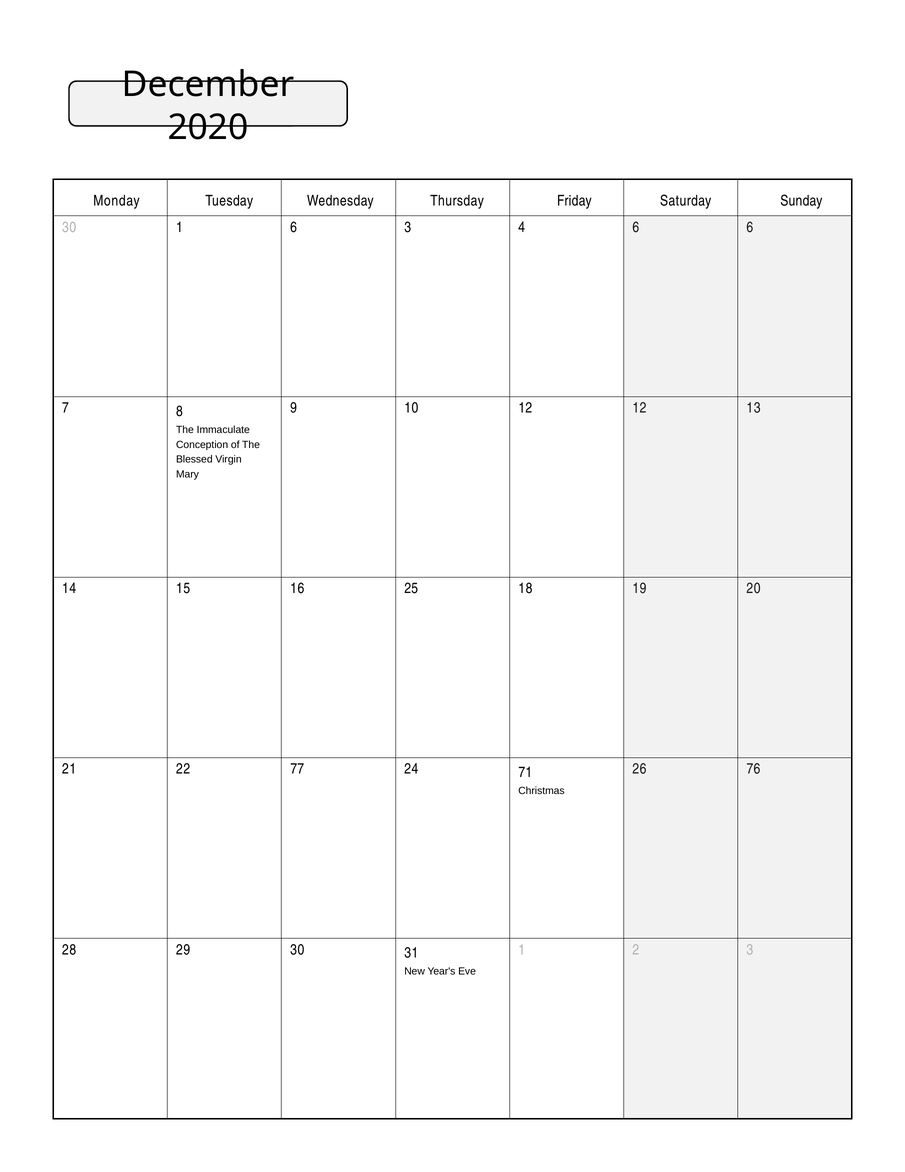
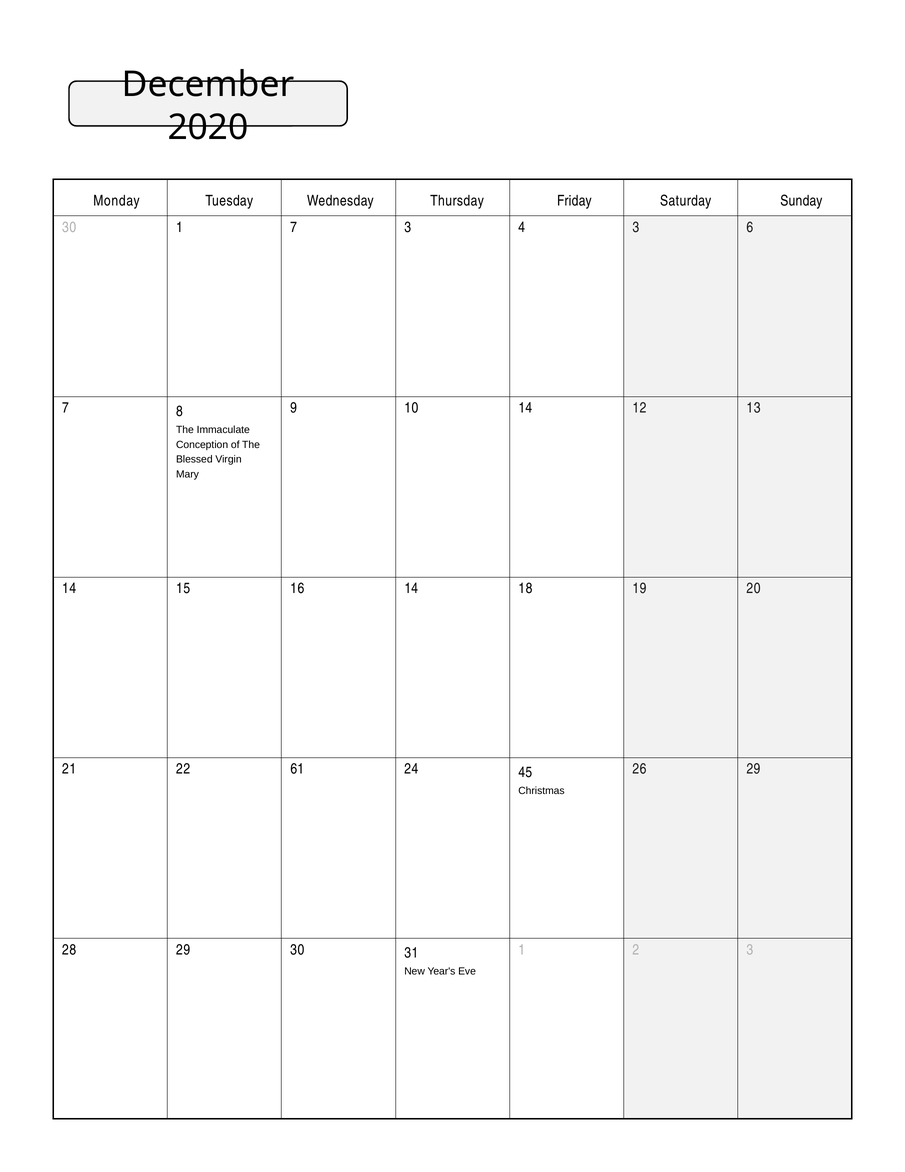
1 6: 6 -> 7
4 6: 6 -> 3
10 12: 12 -> 14
16 25: 25 -> 14
77: 77 -> 61
71: 71 -> 45
26 76: 76 -> 29
